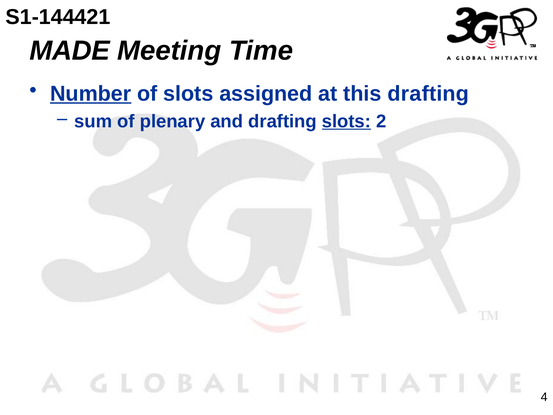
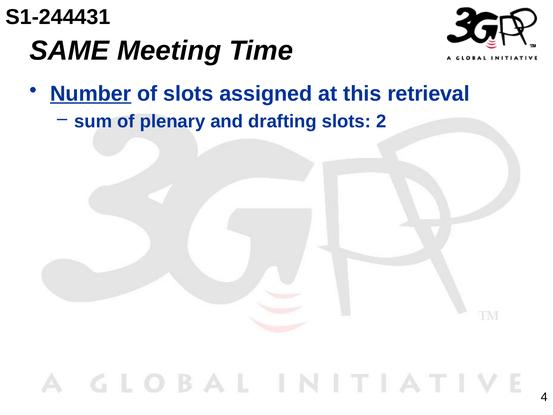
S1-144421: S1-144421 -> S1-244431
MADE: MADE -> SAME
this drafting: drafting -> retrieval
slots at (346, 121) underline: present -> none
